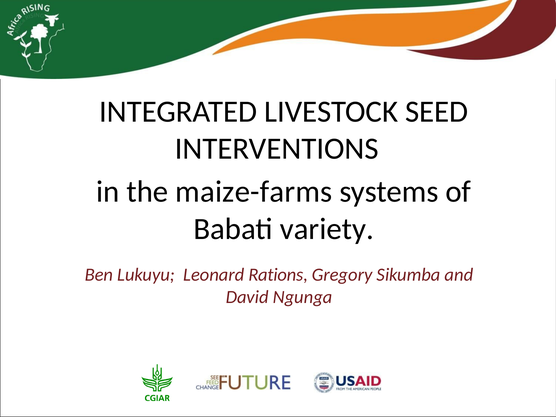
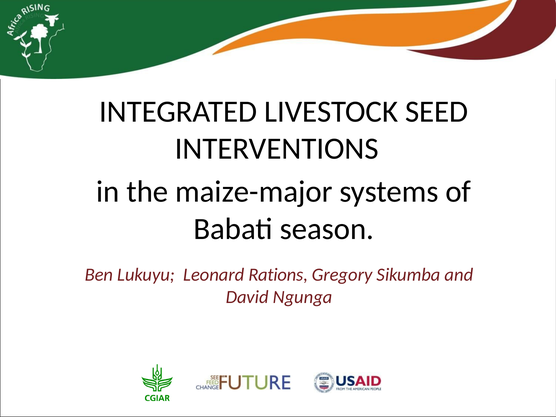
maize-farms: maize-farms -> maize-major
variety: variety -> season
